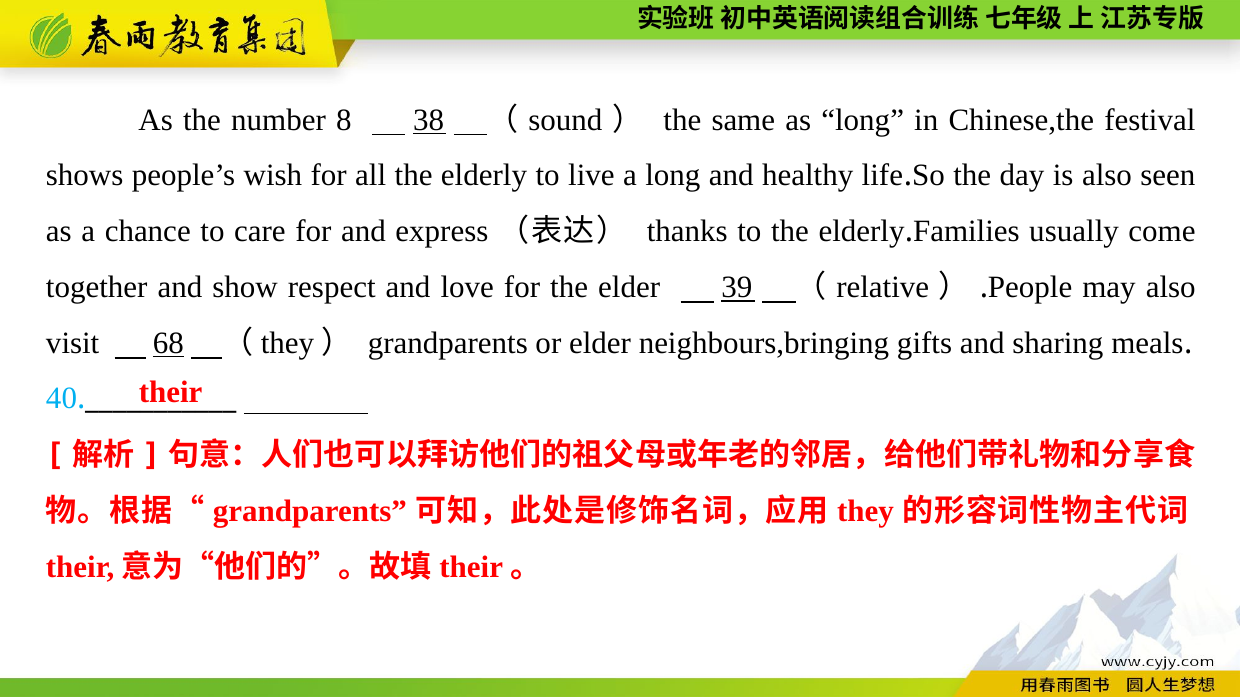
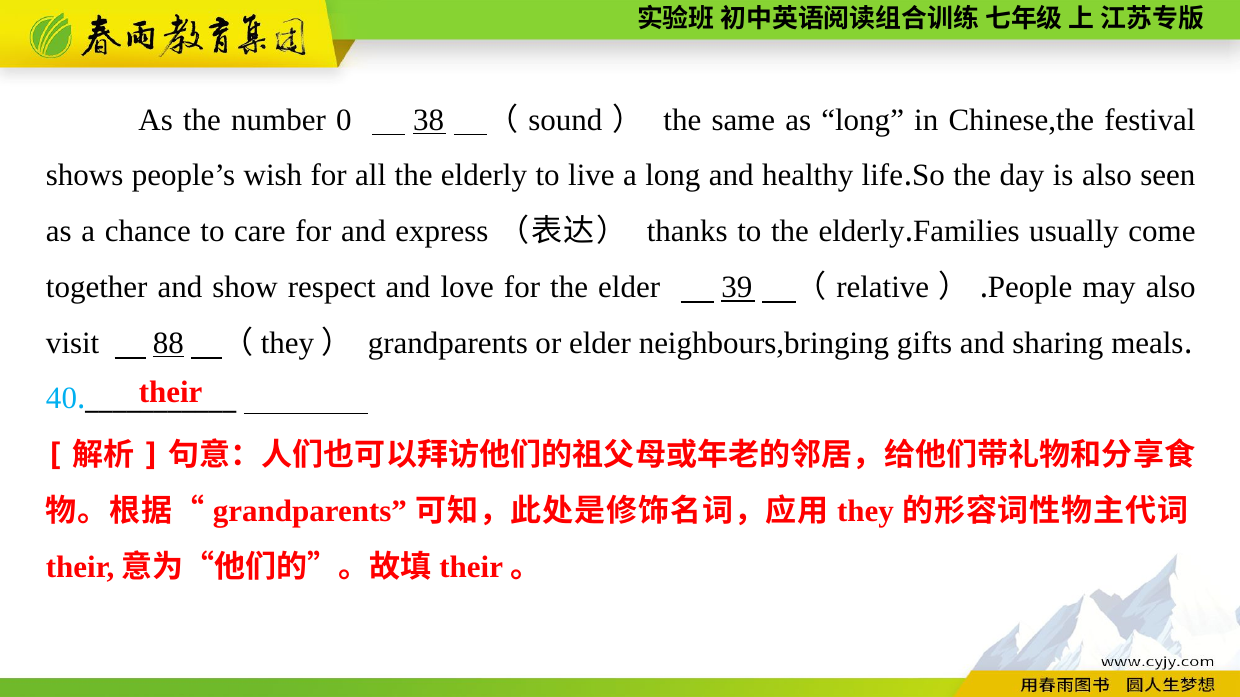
8: 8 -> 0
68: 68 -> 88
